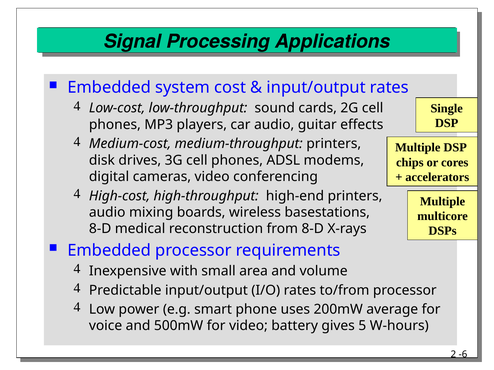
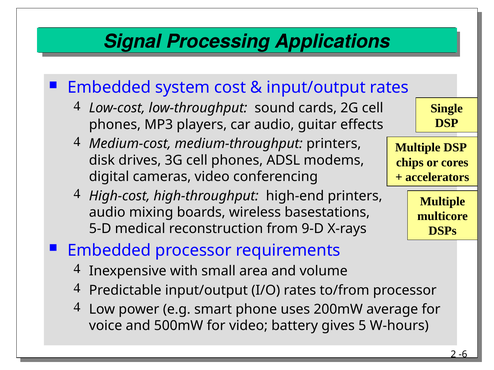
8-D at (100, 229): 8-D -> 5-D
from 8-D: 8-D -> 9-D
